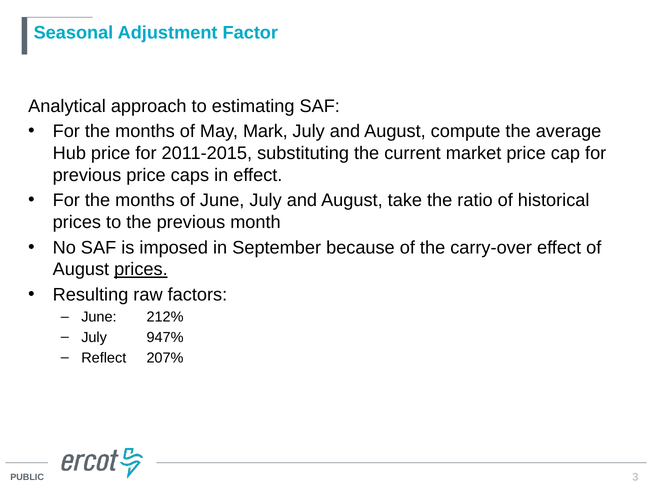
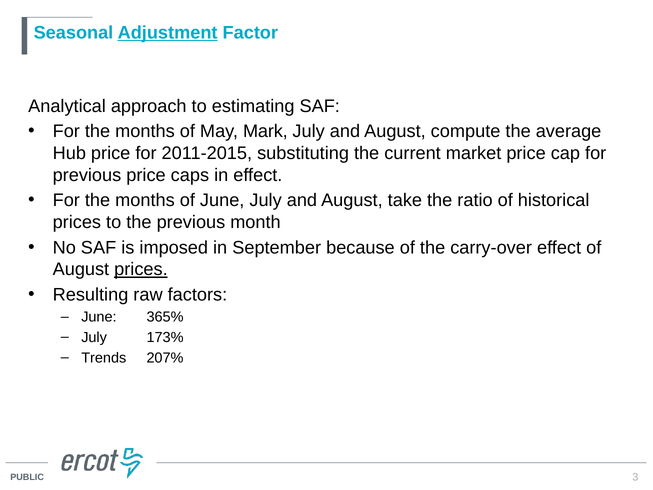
Adjustment underline: none -> present
212%: 212% -> 365%
947%: 947% -> 173%
Reflect: Reflect -> Trends
